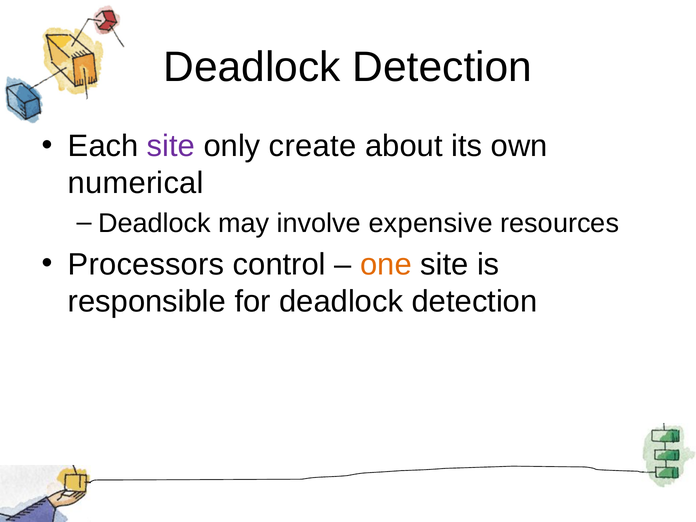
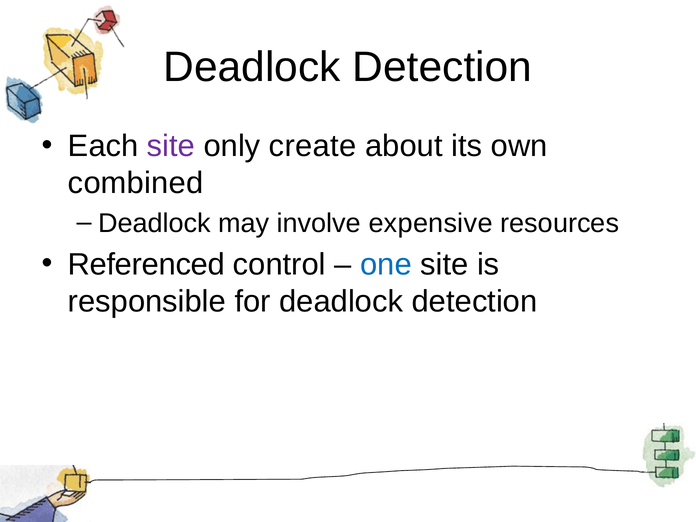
numerical: numerical -> combined
Processors: Processors -> Referenced
one colour: orange -> blue
